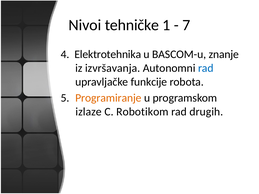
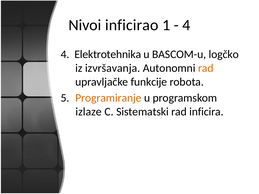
tehničke: tehničke -> inficirao
7 at (186, 25): 7 -> 4
znanje: znanje -> logčko
rad at (206, 68) colour: blue -> orange
Robotikom: Robotikom -> Sistematski
drugih: drugih -> inficira
